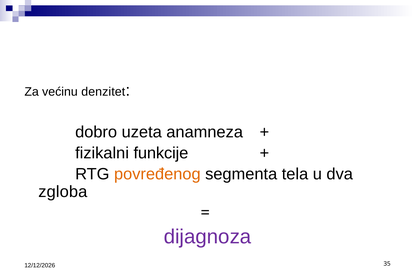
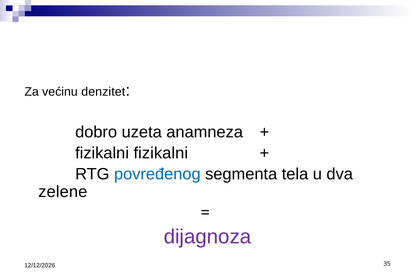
fizikalni funkcije: funkcije -> fizikalni
povređenog colour: orange -> blue
zgloba: zgloba -> zelene
